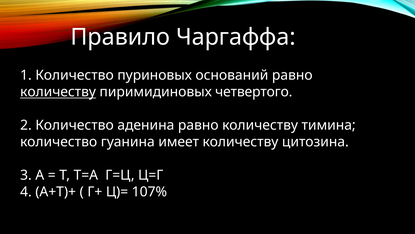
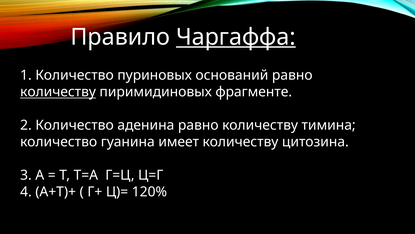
Чаргаффа underline: none -> present
четвертого: четвертого -> фрагменте
107%: 107% -> 120%
